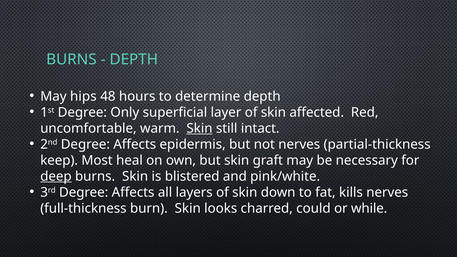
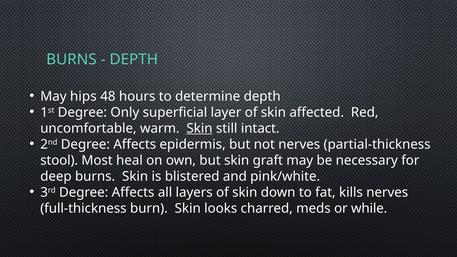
keep: keep -> stool
deep underline: present -> none
could: could -> meds
